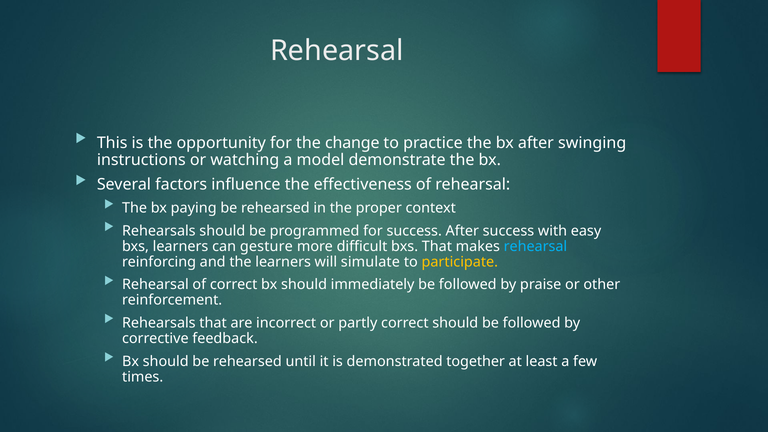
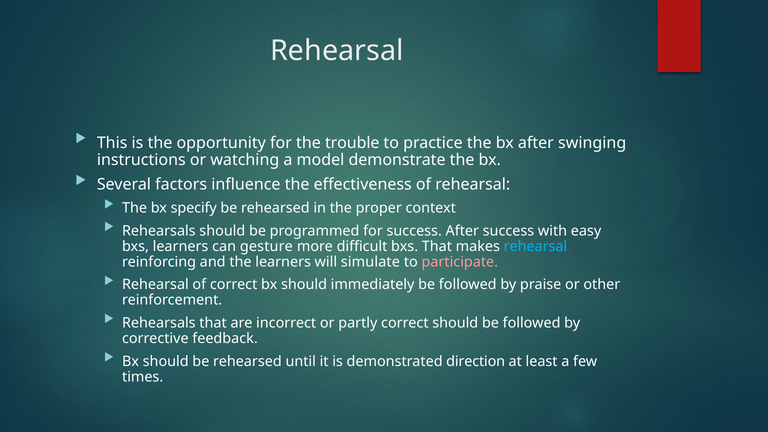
change: change -> trouble
paying: paying -> specify
participate colour: yellow -> pink
together: together -> direction
